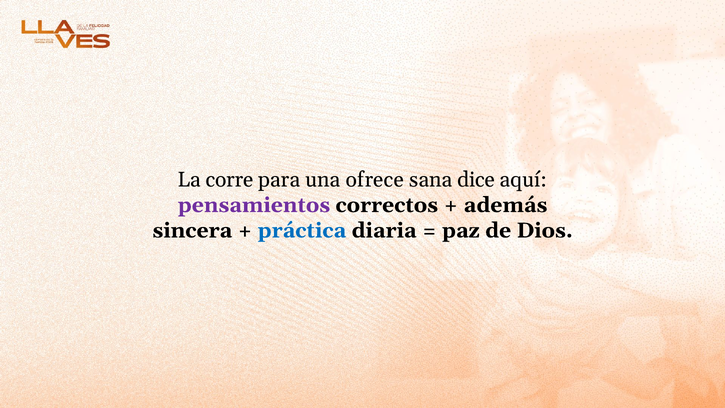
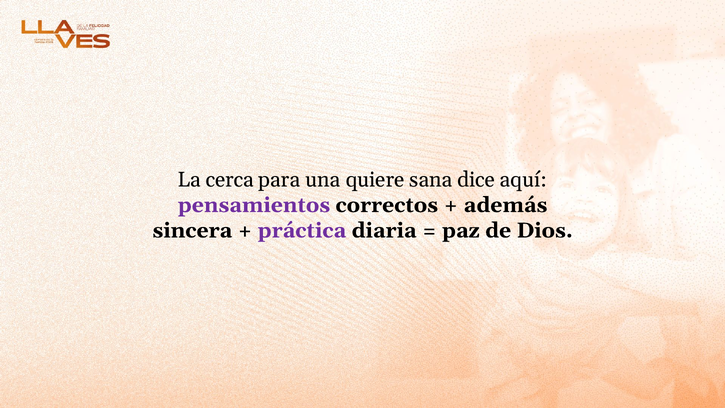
corre: corre -> cerca
ofrece: ofrece -> quiere
práctica colour: blue -> purple
